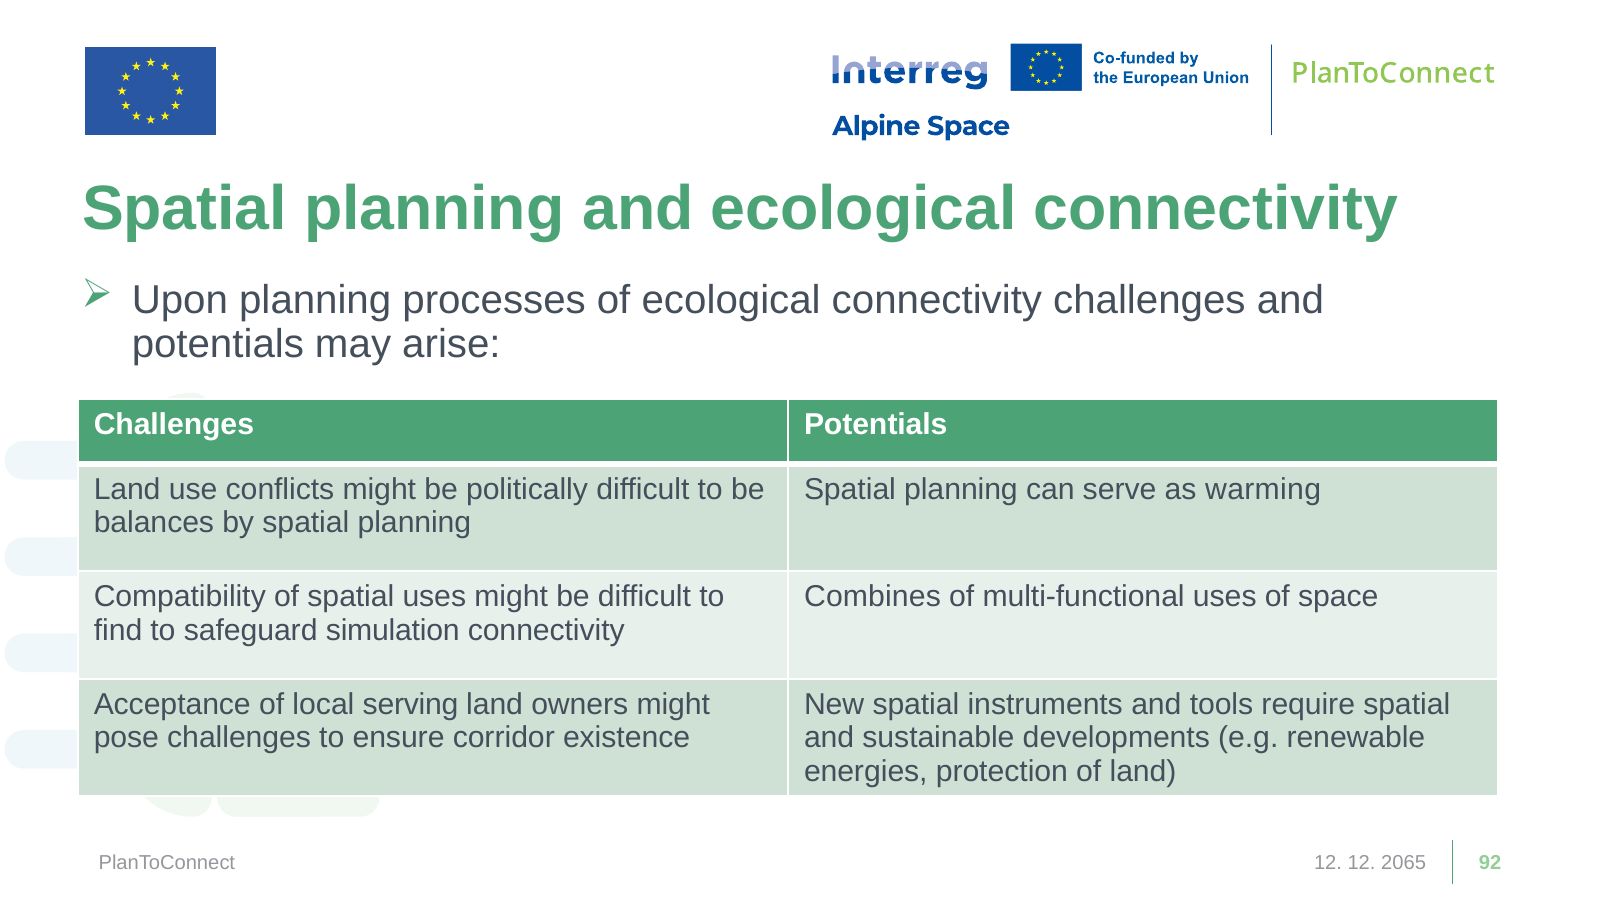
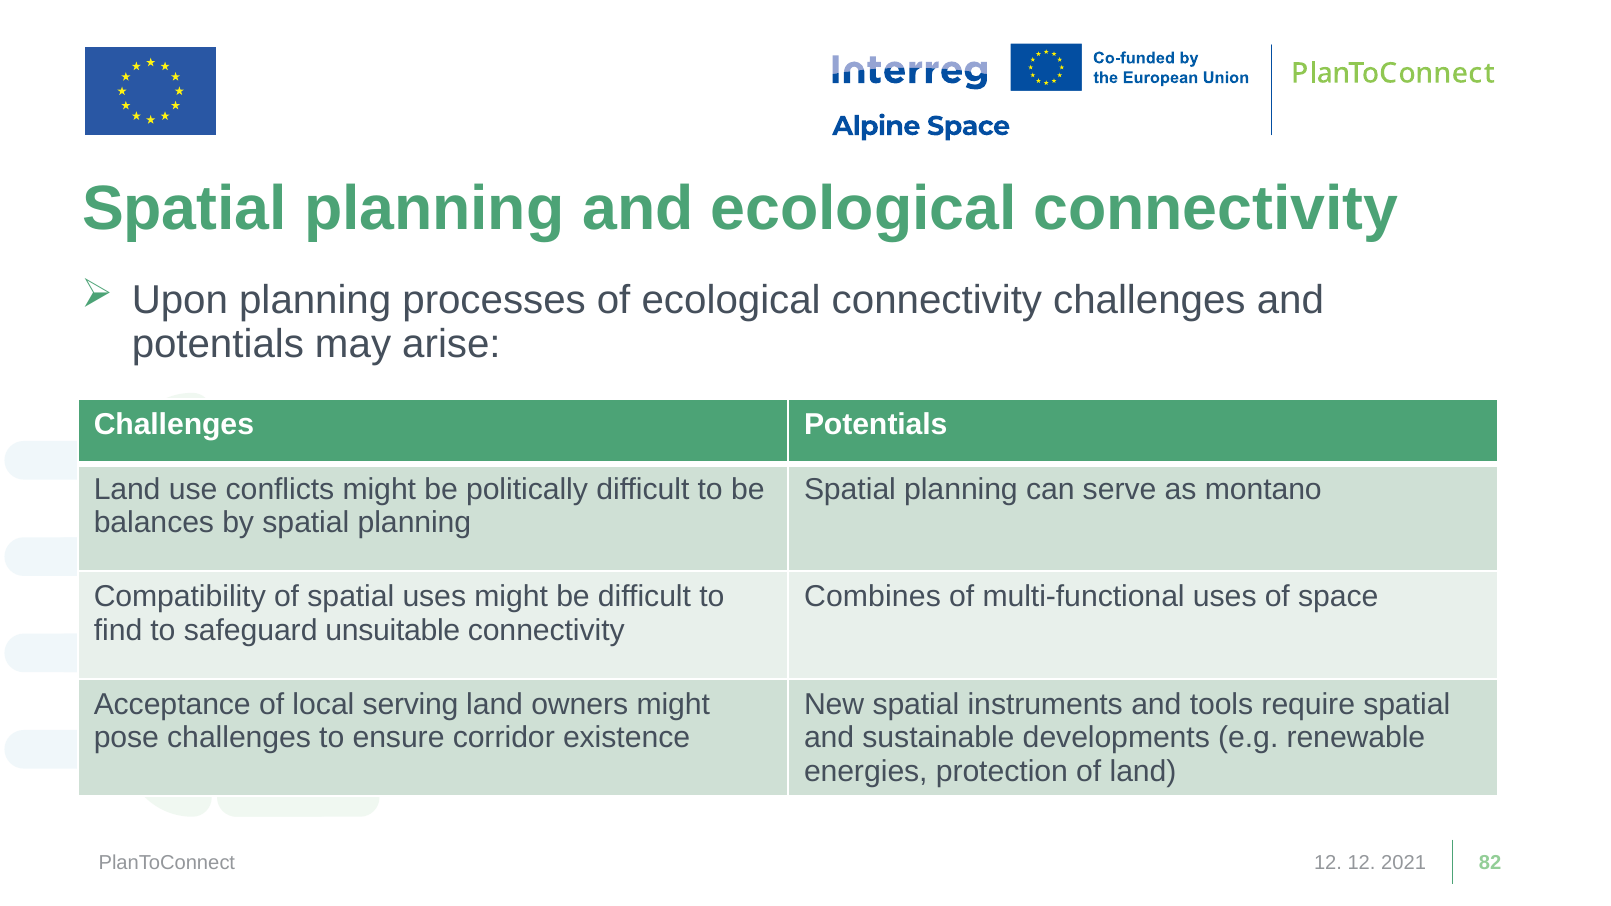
warming: warming -> montano
simulation: simulation -> unsuitable
2065: 2065 -> 2021
92: 92 -> 82
